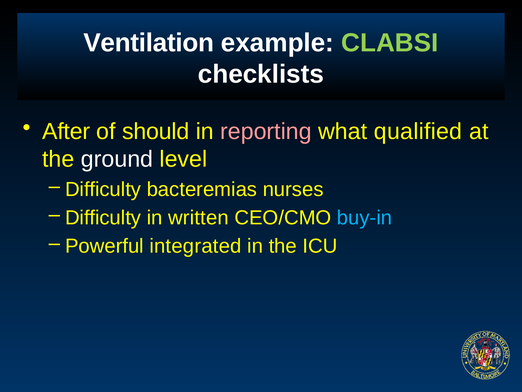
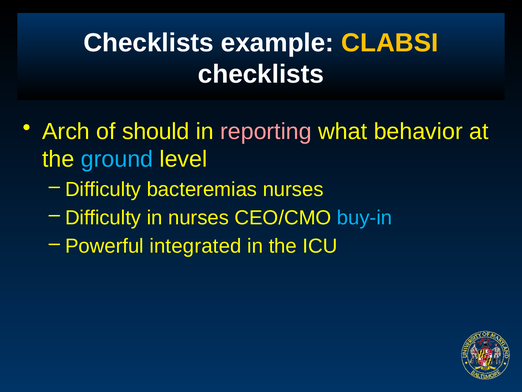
Ventilation at (149, 43): Ventilation -> Checklists
CLABSI colour: light green -> yellow
After: After -> Arch
qualified: qualified -> behavior
ground colour: white -> light blue
in written: written -> nurses
